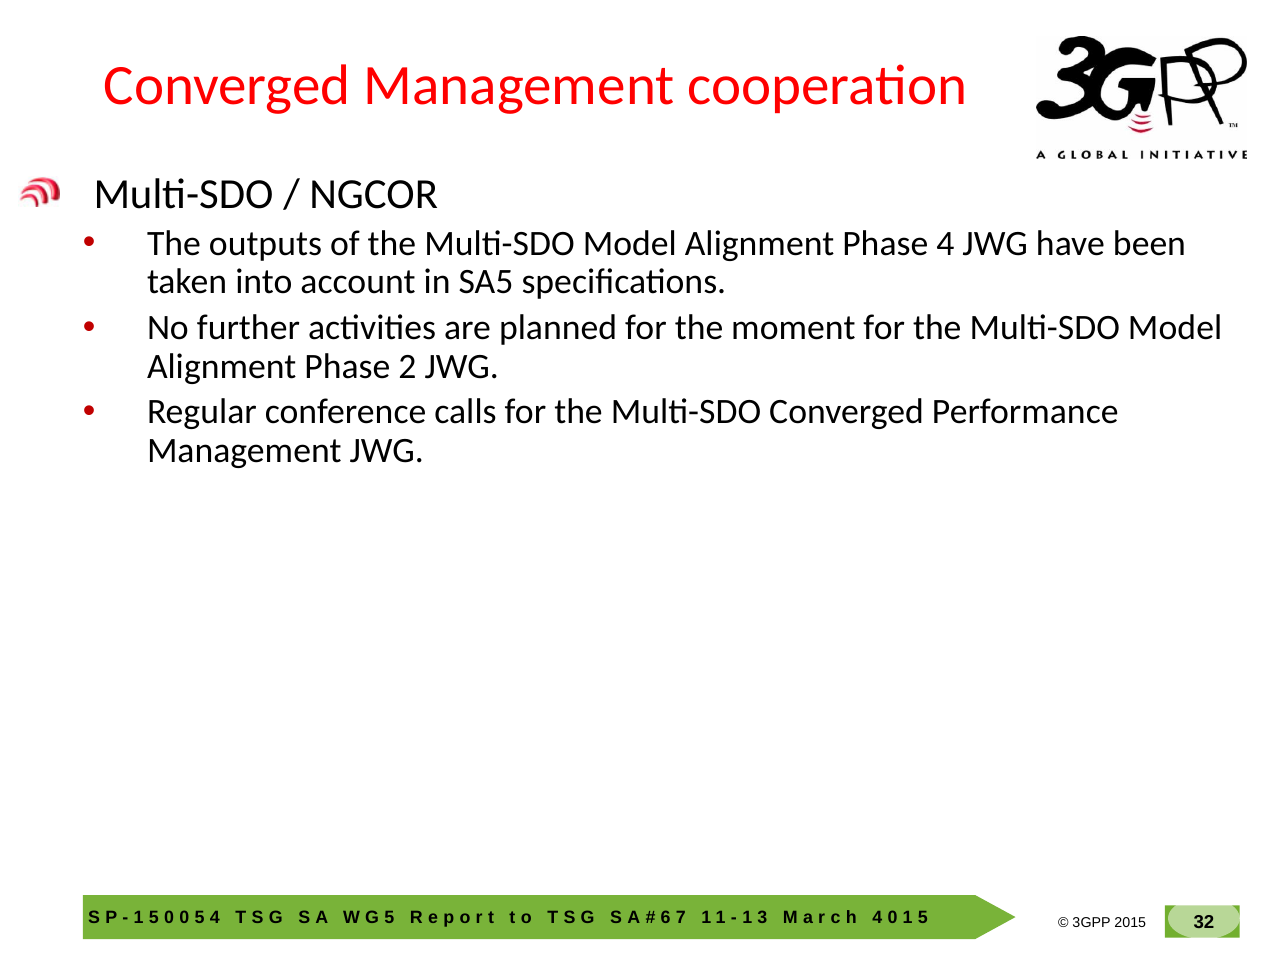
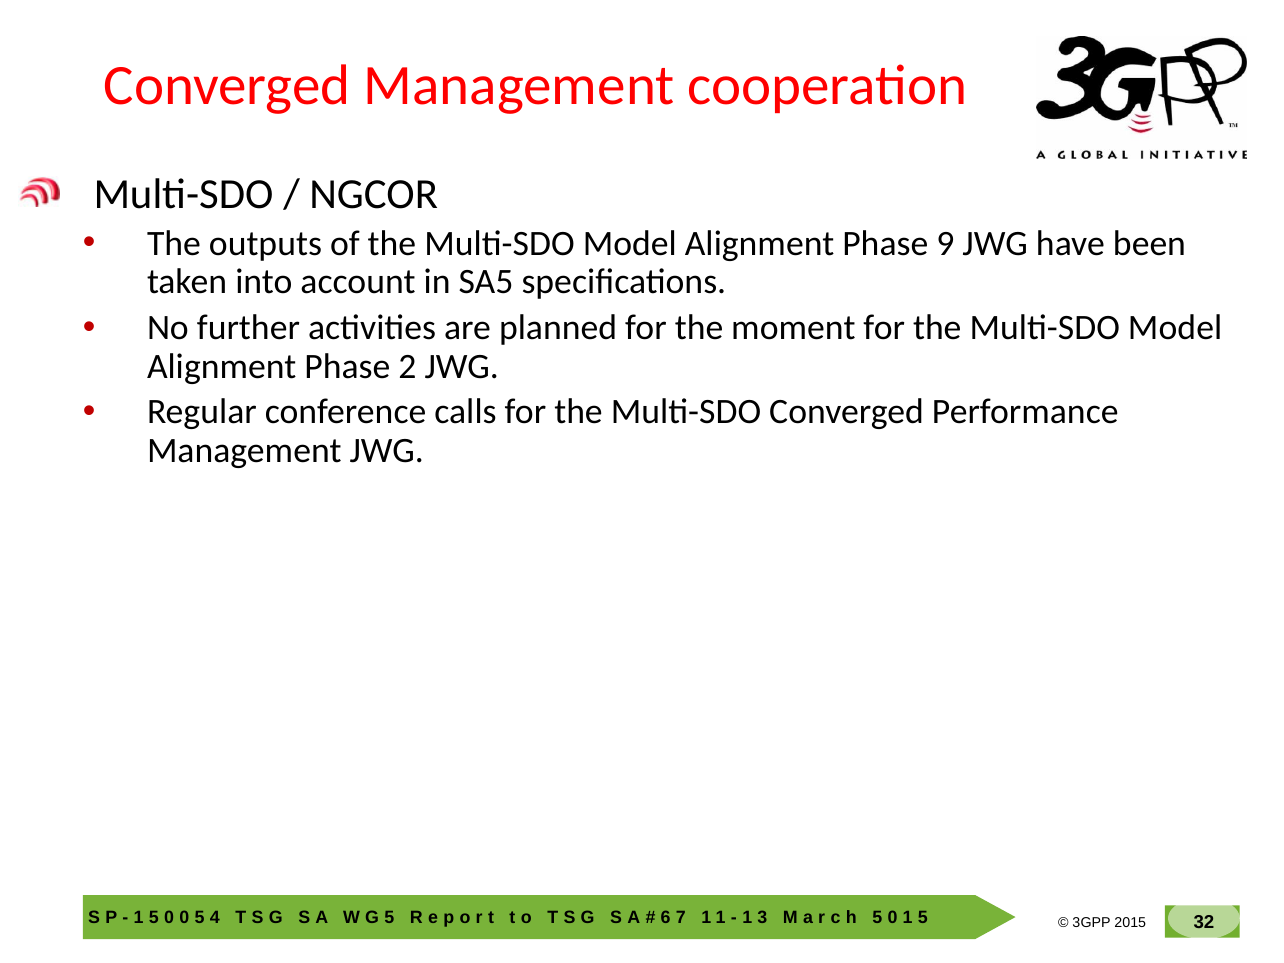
Phase 4: 4 -> 9
4 at (877, 918): 4 -> 5
